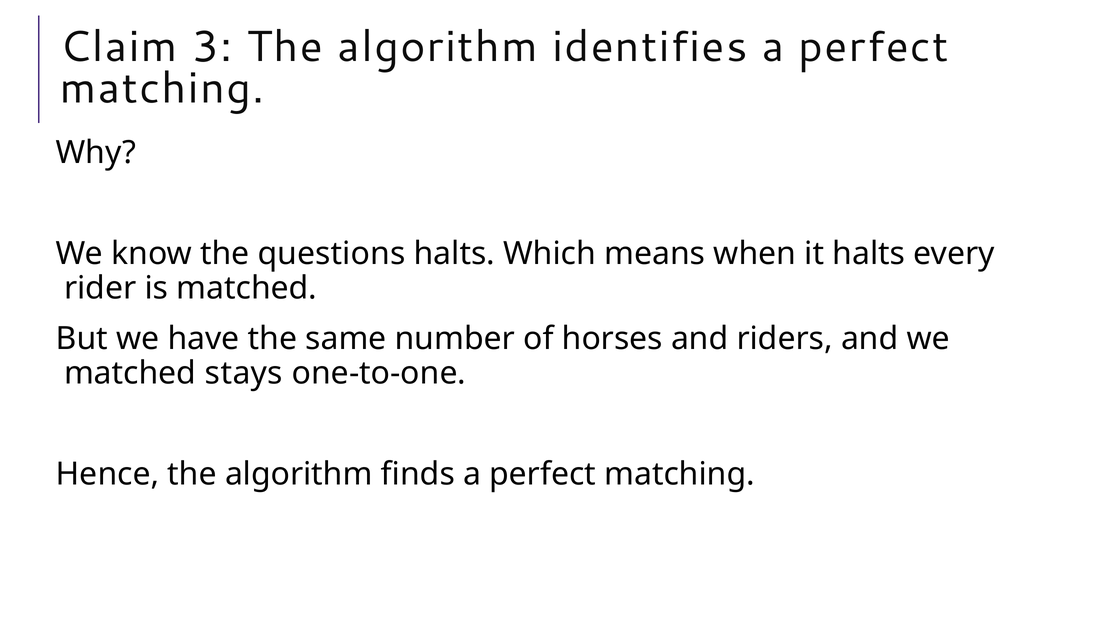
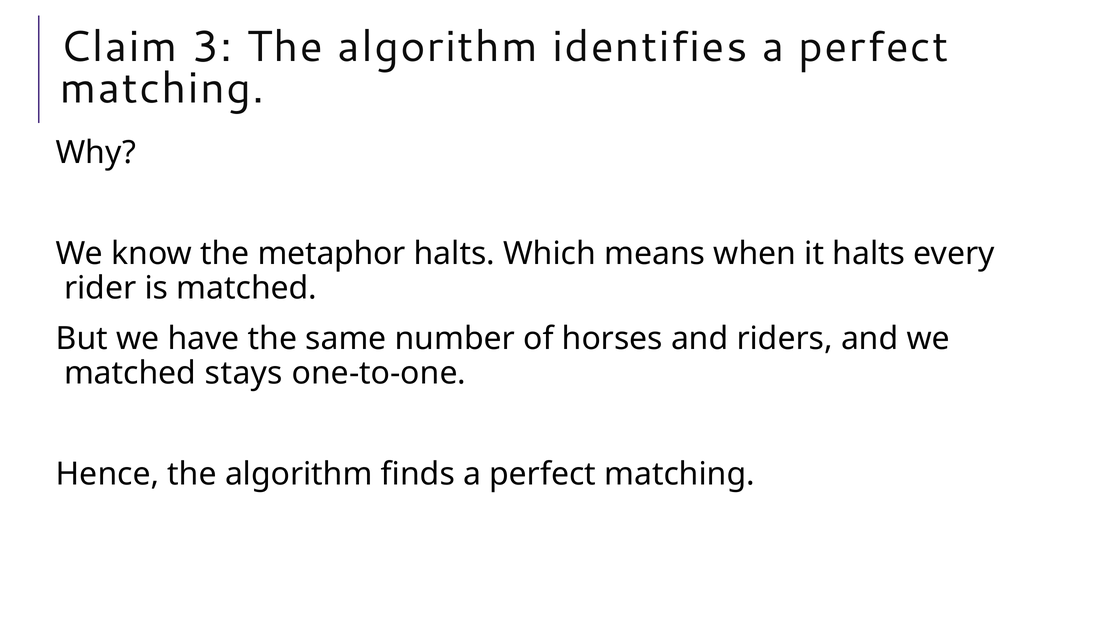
questions: questions -> metaphor
